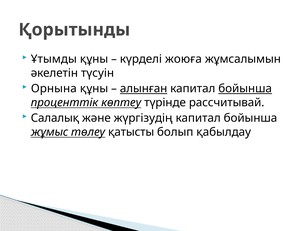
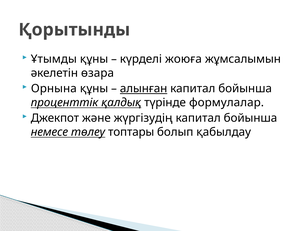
түсуін: түсуін -> өзара
бойынша at (245, 89) underline: present -> none
көптеу: көптеу -> қалдық
рассчитывай: рассчитывай -> формулалар
Салалық: Салалық -> Джекпот
жұмыс: жұмыс -> немесе
қатысты: қатысты -> топтары
